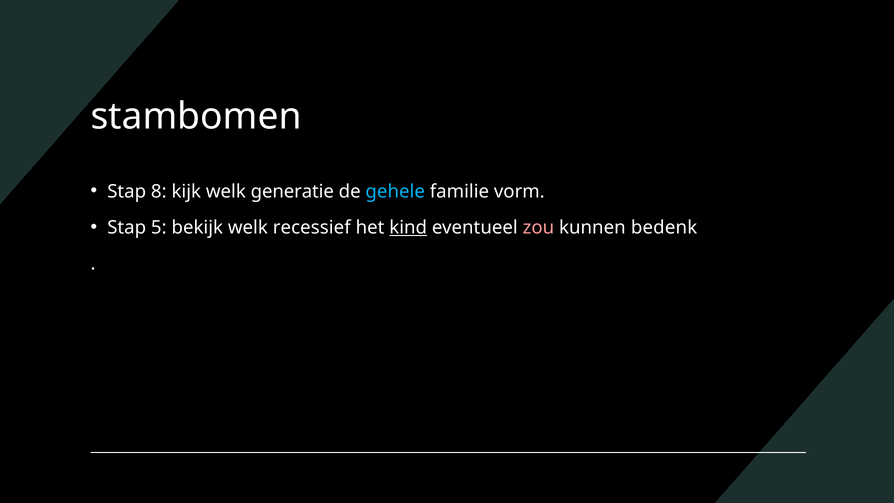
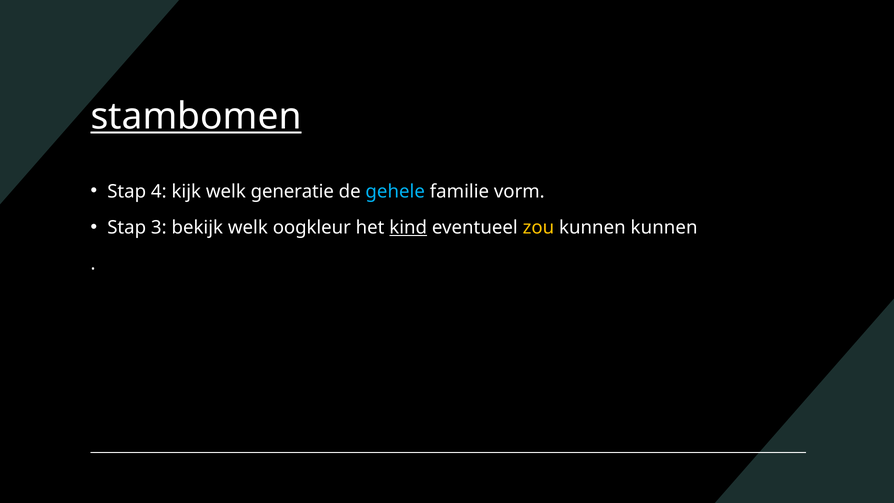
stambomen underline: none -> present
8: 8 -> 4
5: 5 -> 3
recessief: recessief -> oogkleur
zou colour: pink -> yellow
kunnen bedenk: bedenk -> kunnen
